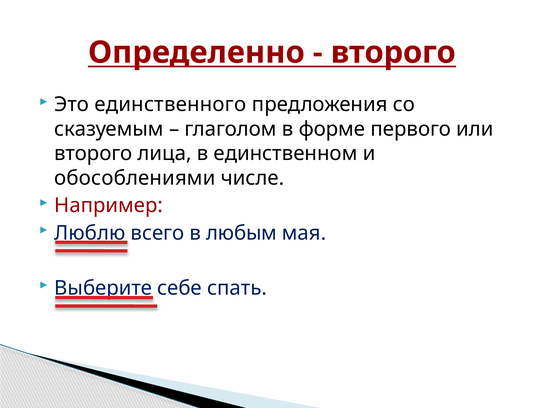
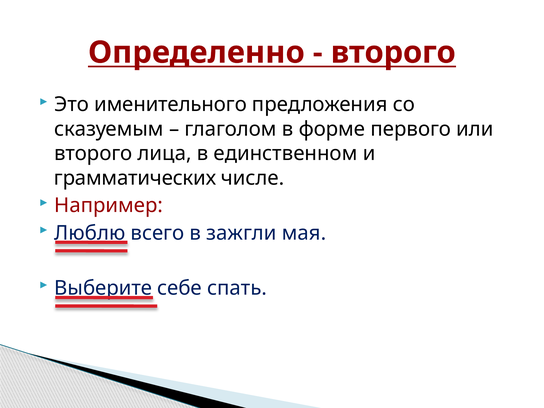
единственного: единственного -> именительного
обособлениями: обособлениями -> грамматических
любым: любым -> зажгли
